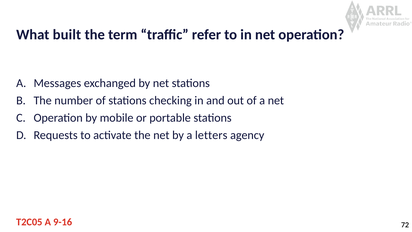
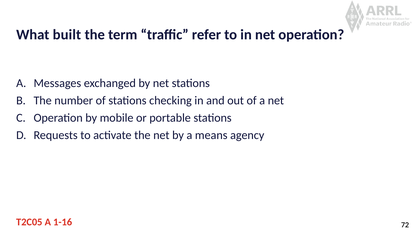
letters: letters -> means
9-16: 9-16 -> 1-16
